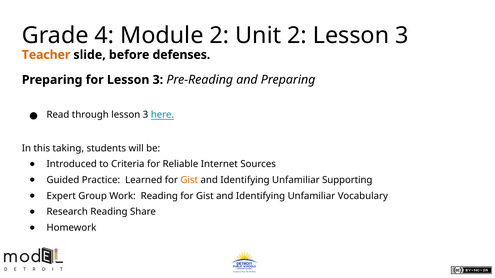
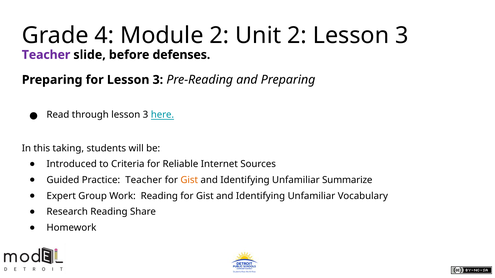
Teacher at (46, 55) colour: orange -> purple
Practice Learned: Learned -> Teacher
Supporting: Supporting -> Summarize
